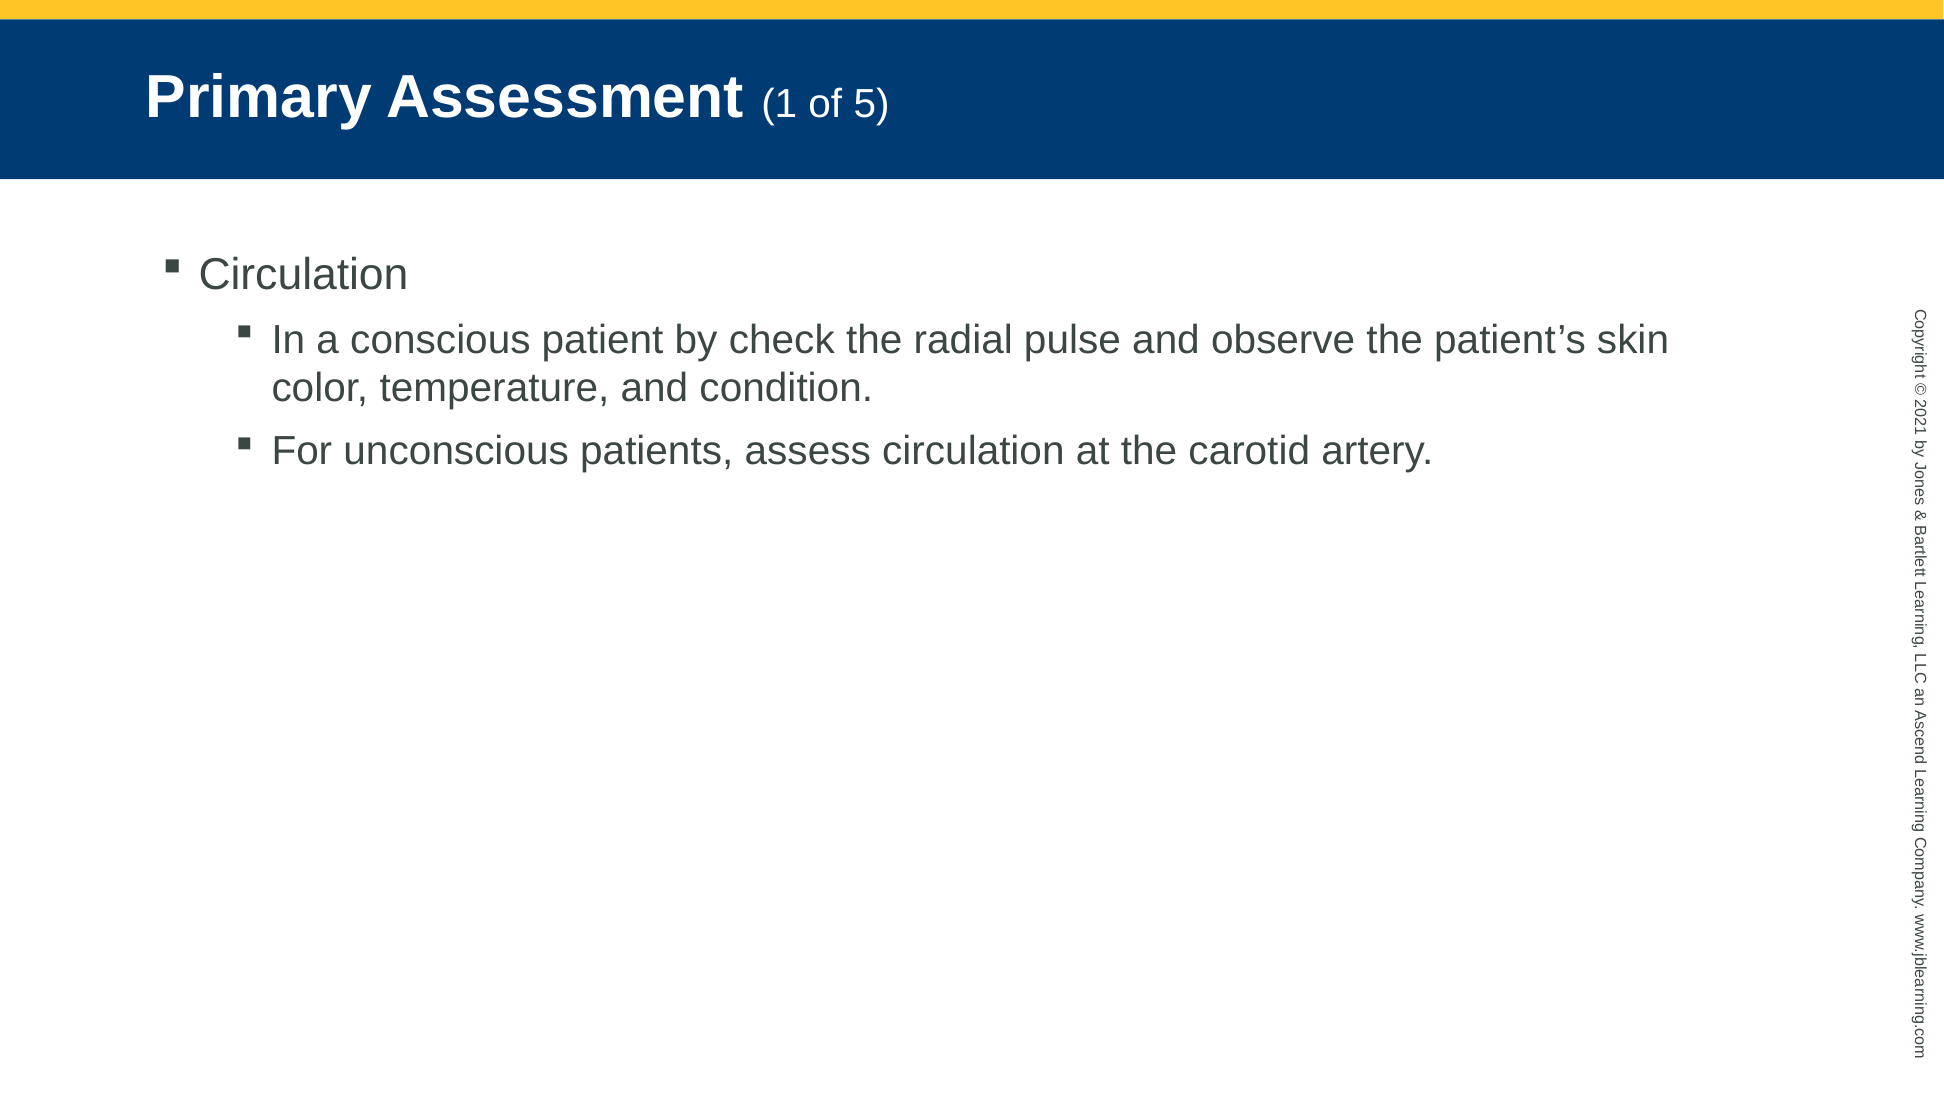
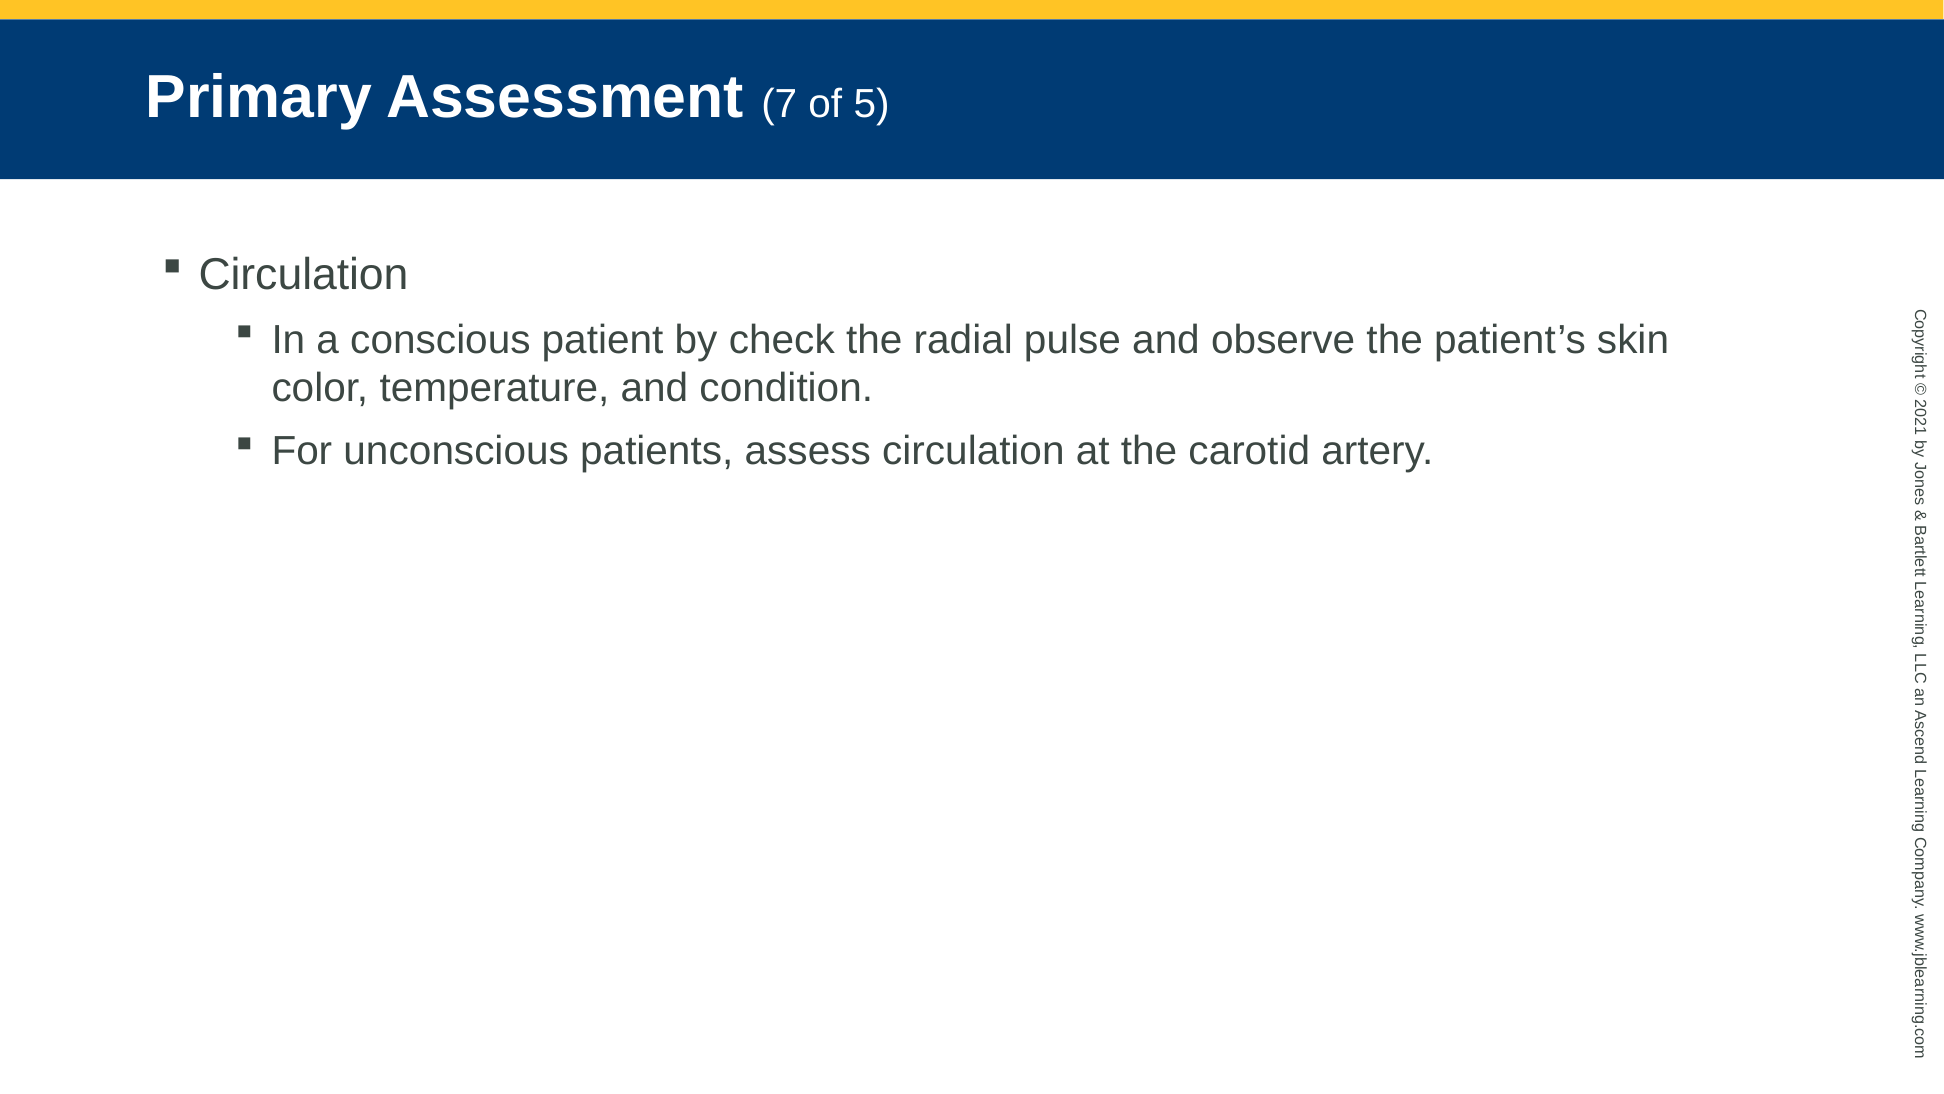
Assessment 1: 1 -> 7
